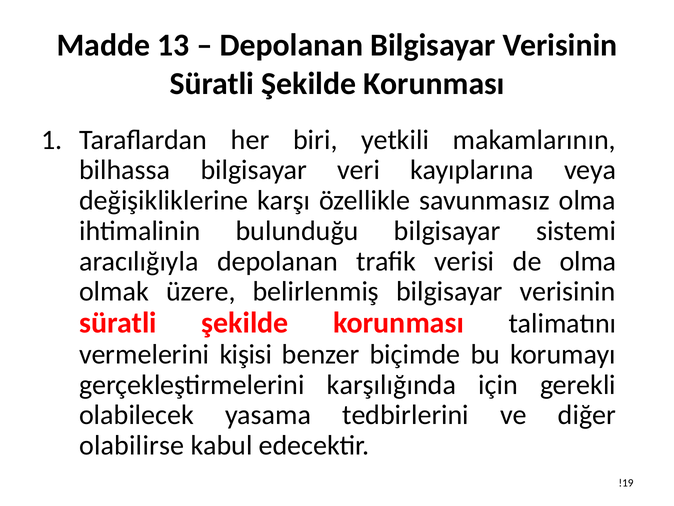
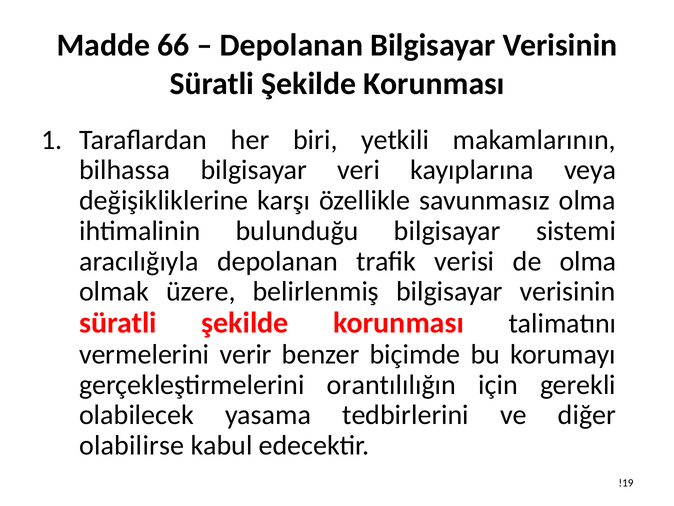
13: 13 -> 66
kişisi: kişisi -> verir
karşılığında: karşılığında -> orantılılığın
